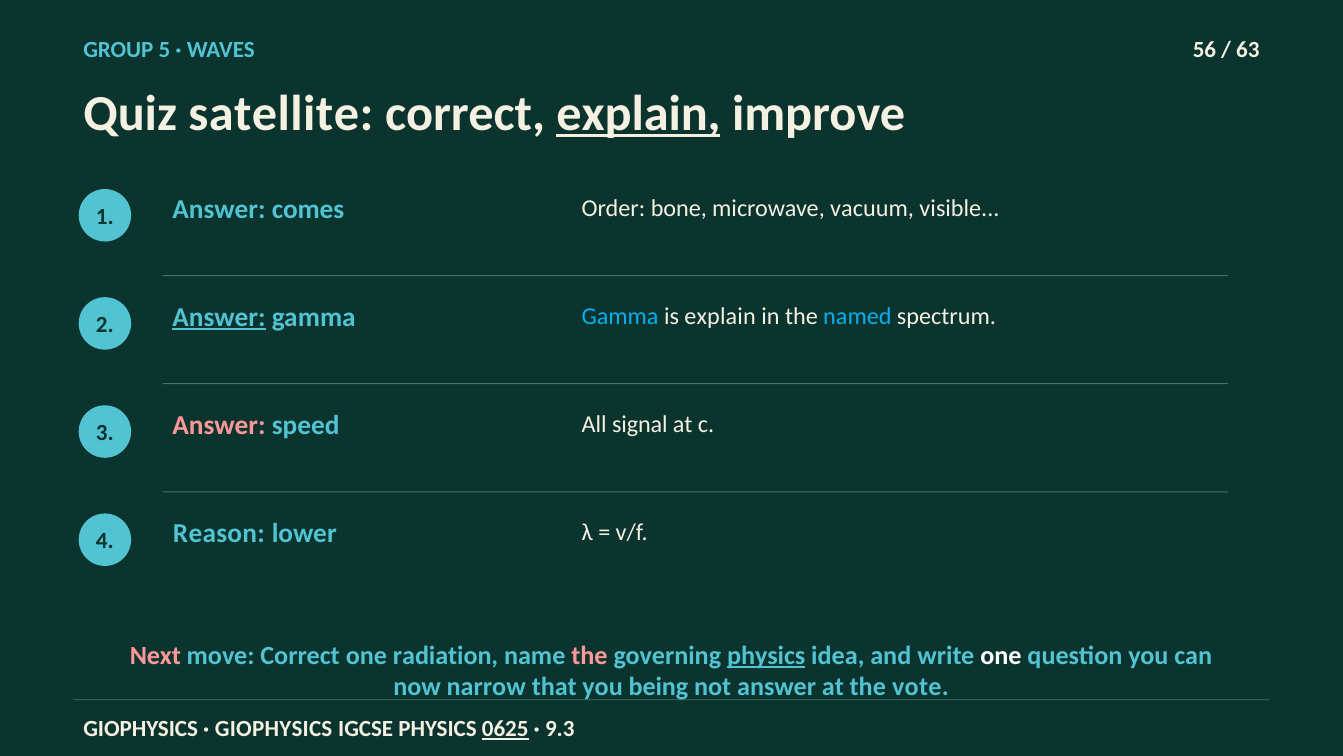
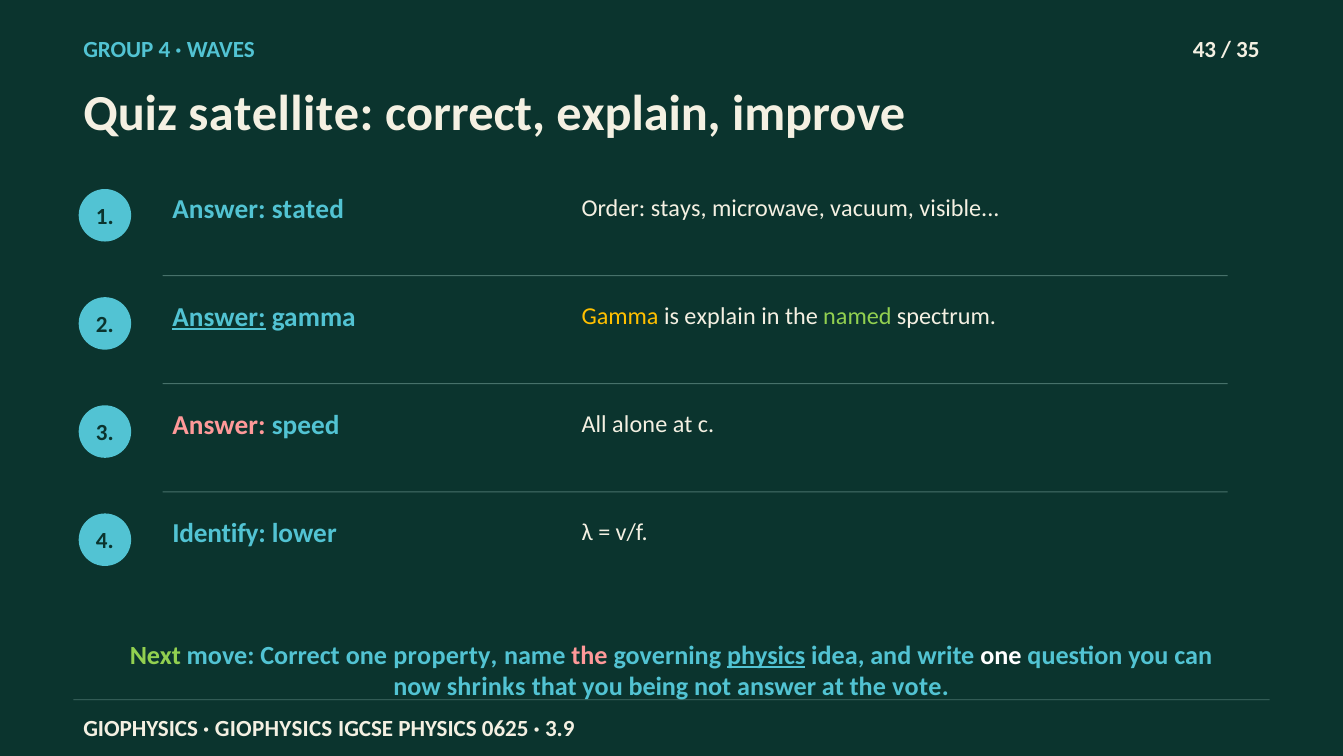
GROUP 5: 5 -> 4
56: 56 -> 43
63: 63 -> 35
explain at (639, 114) underline: present -> none
comes: comes -> stated
bone: bone -> stays
Gamma at (620, 316) colour: light blue -> yellow
named colour: light blue -> light green
signal: signal -> alone
Reason: Reason -> Identify
Next colour: pink -> light green
radiation: radiation -> property
narrow: narrow -> shrinks
0625 underline: present -> none
9.3: 9.3 -> 3.9
